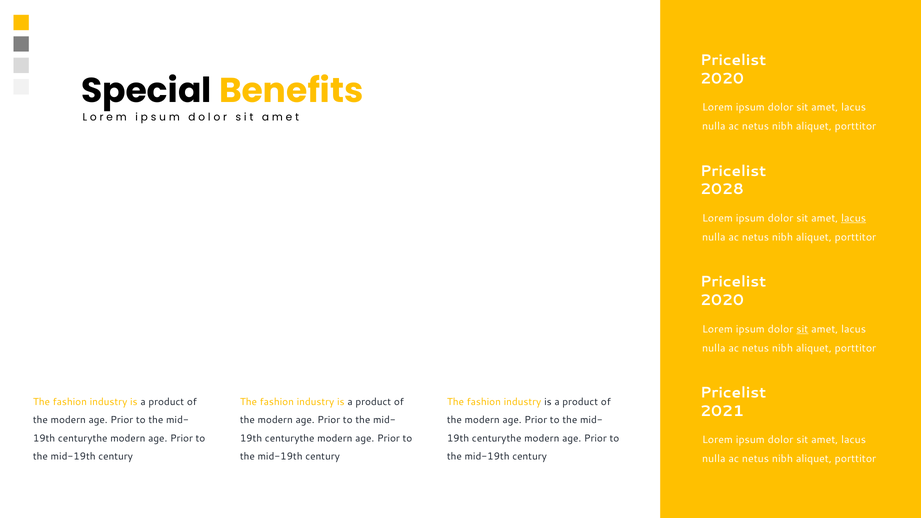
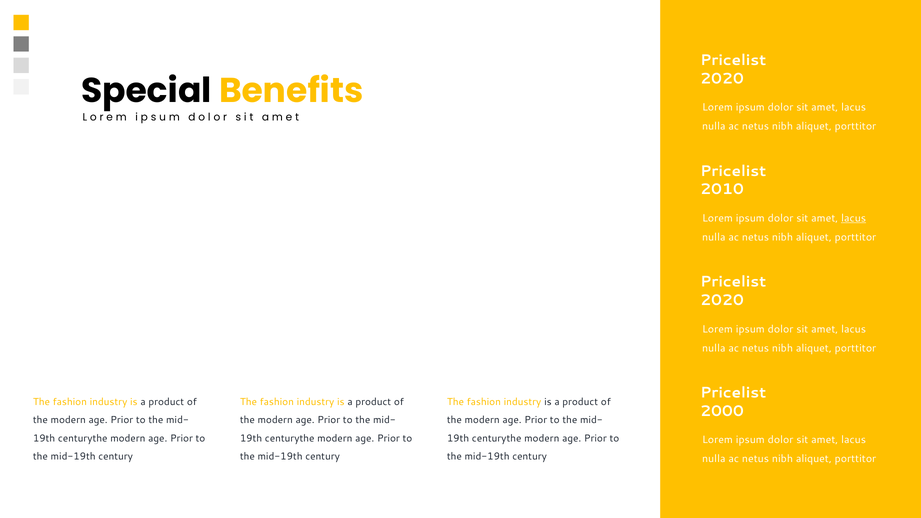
2028: 2028 -> 2010
sit at (802, 329) underline: present -> none
2021: 2021 -> 2000
